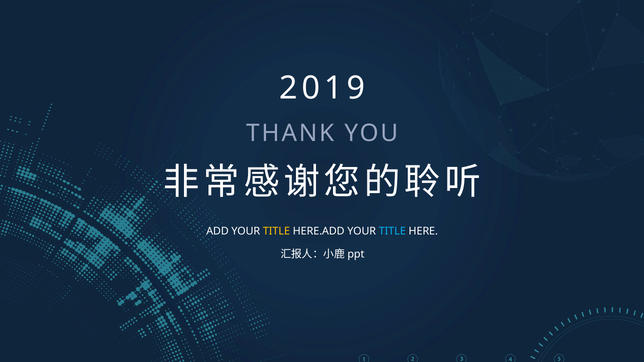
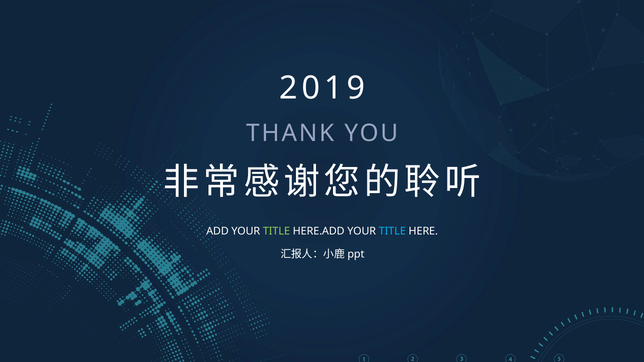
TITLE at (276, 231) colour: yellow -> light green
